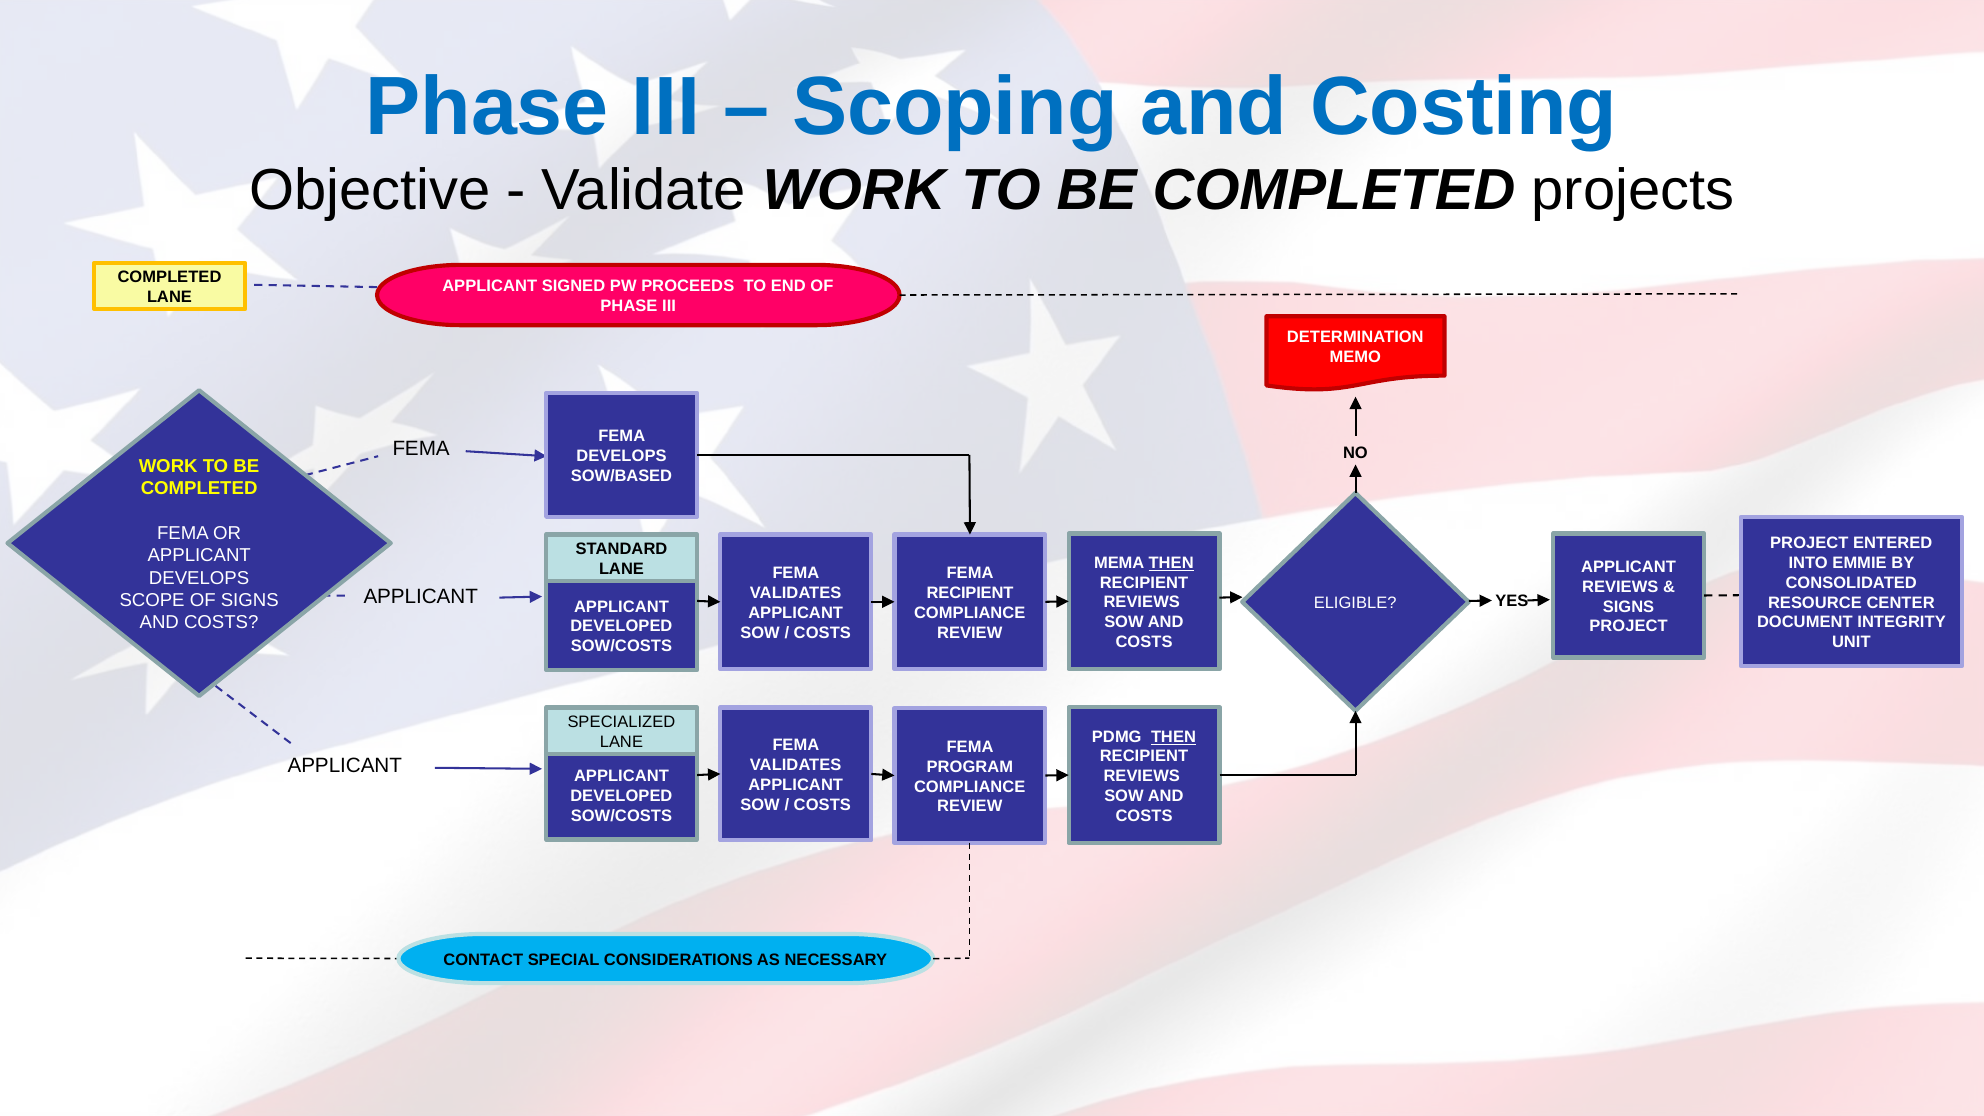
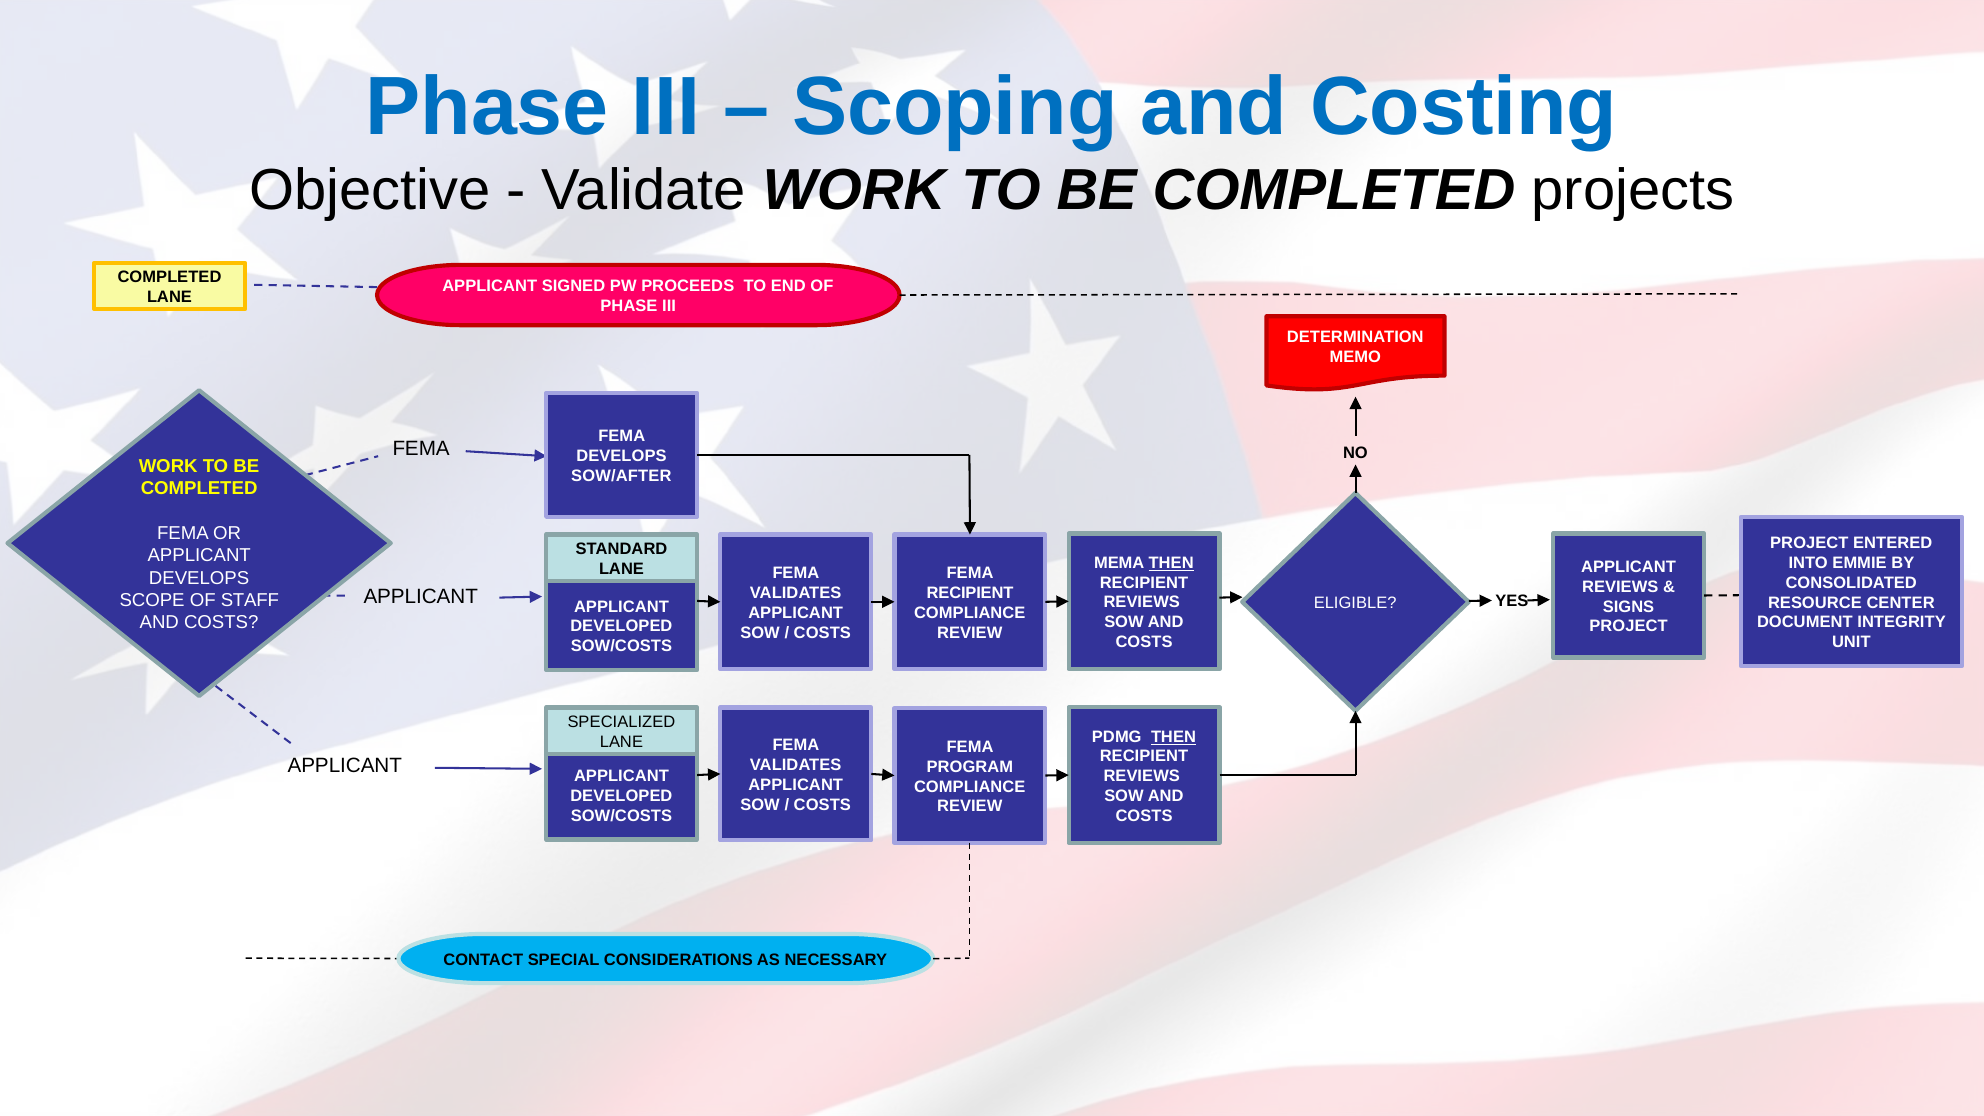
SOW/BASED: SOW/BASED -> SOW/AFTER
OF SIGNS: SIGNS -> STAFF
